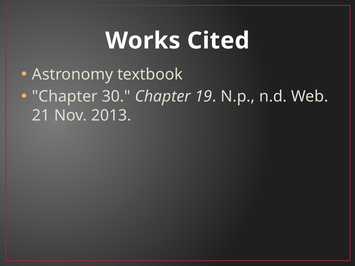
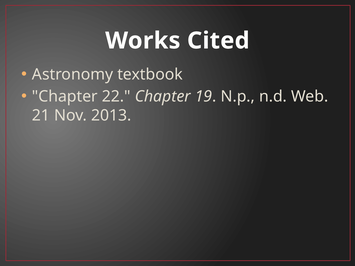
30: 30 -> 22
